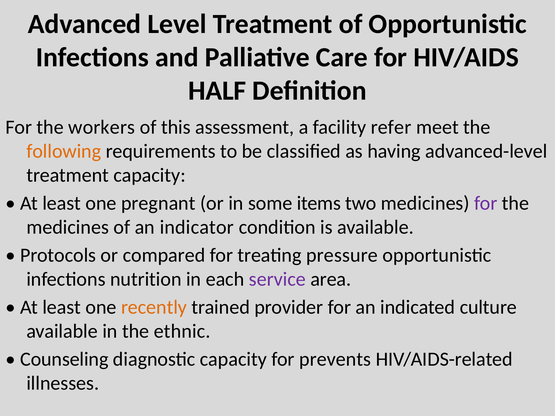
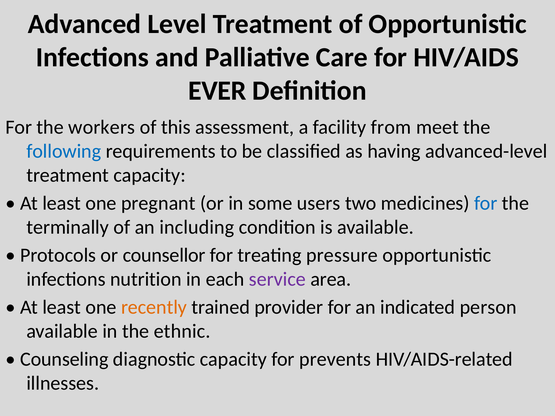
HALF: HALF -> EVER
refer: refer -> from
following colour: orange -> blue
items: items -> users
for at (486, 203) colour: purple -> blue
medicines at (68, 227): medicines -> terminally
indicator: indicator -> including
compared: compared -> counsellor
culture: culture -> person
